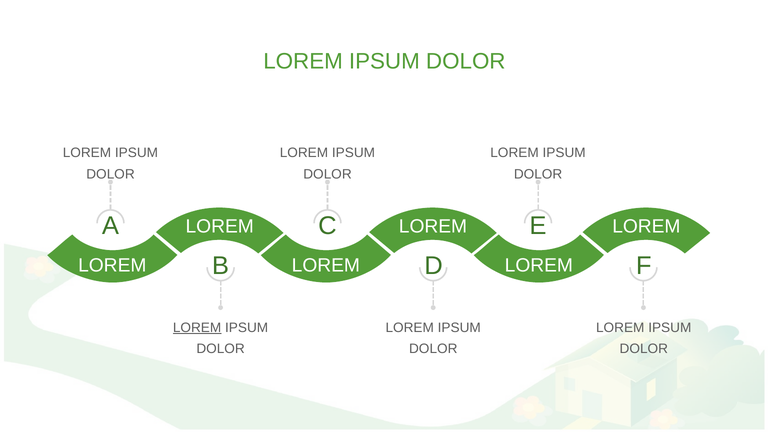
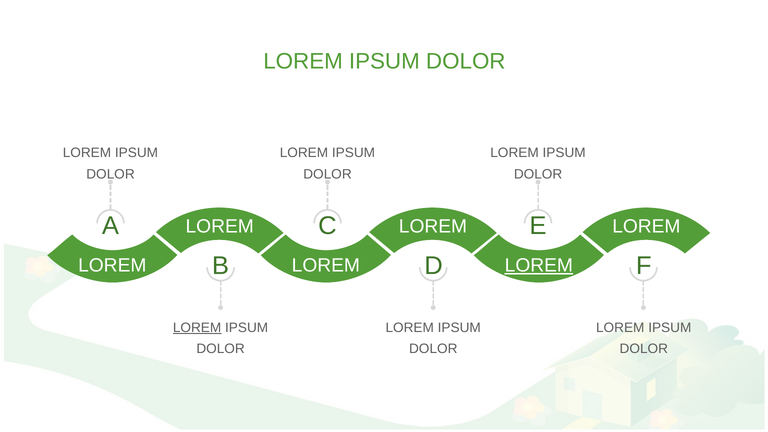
LOREM at (539, 266) underline: none -> present
